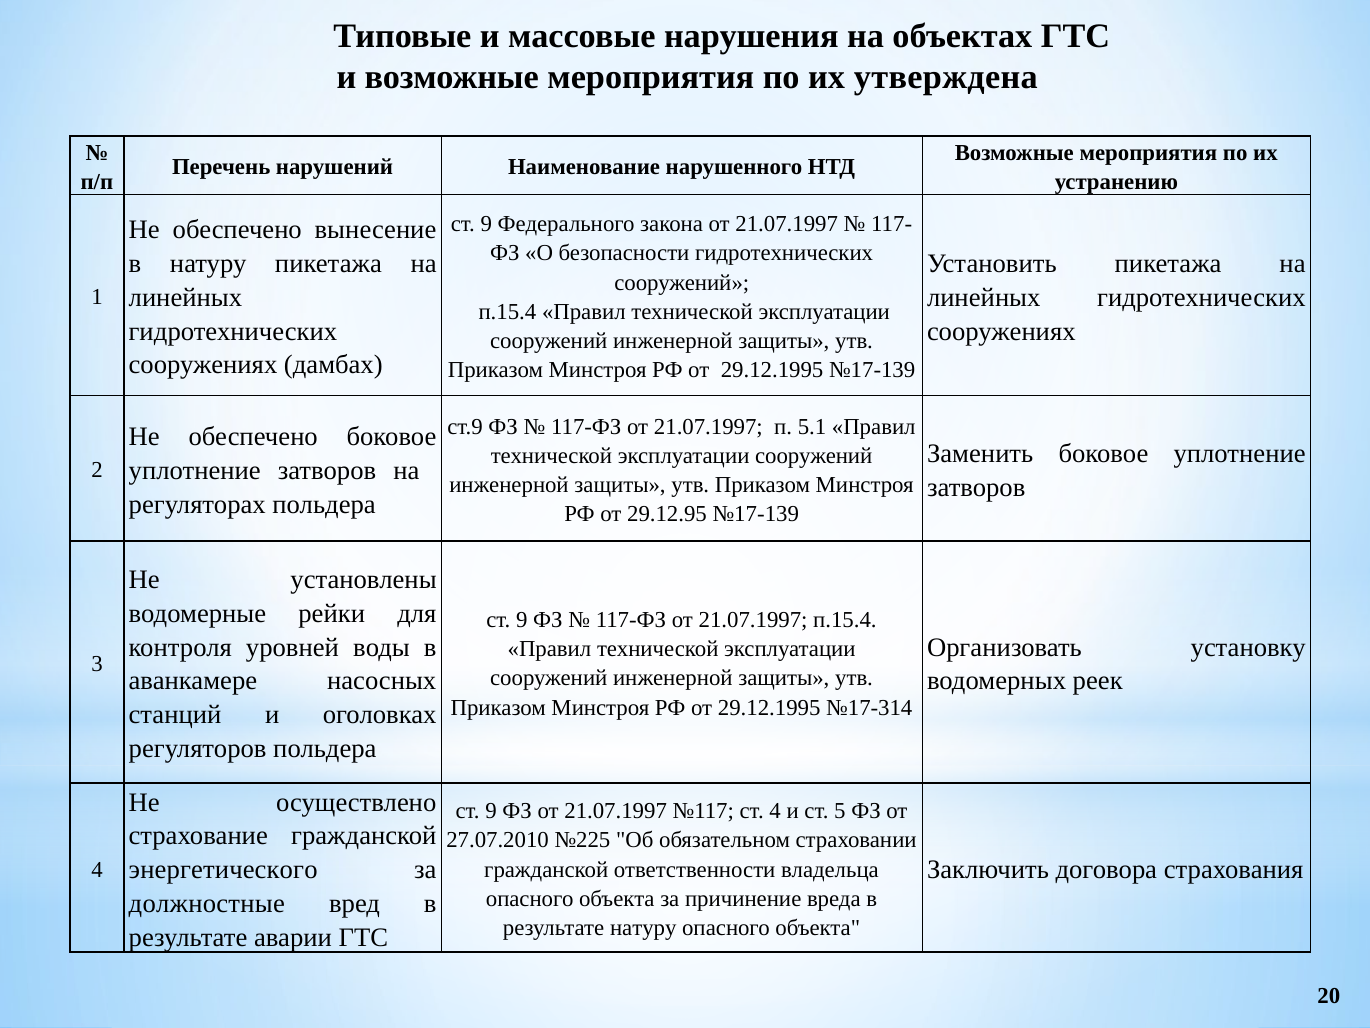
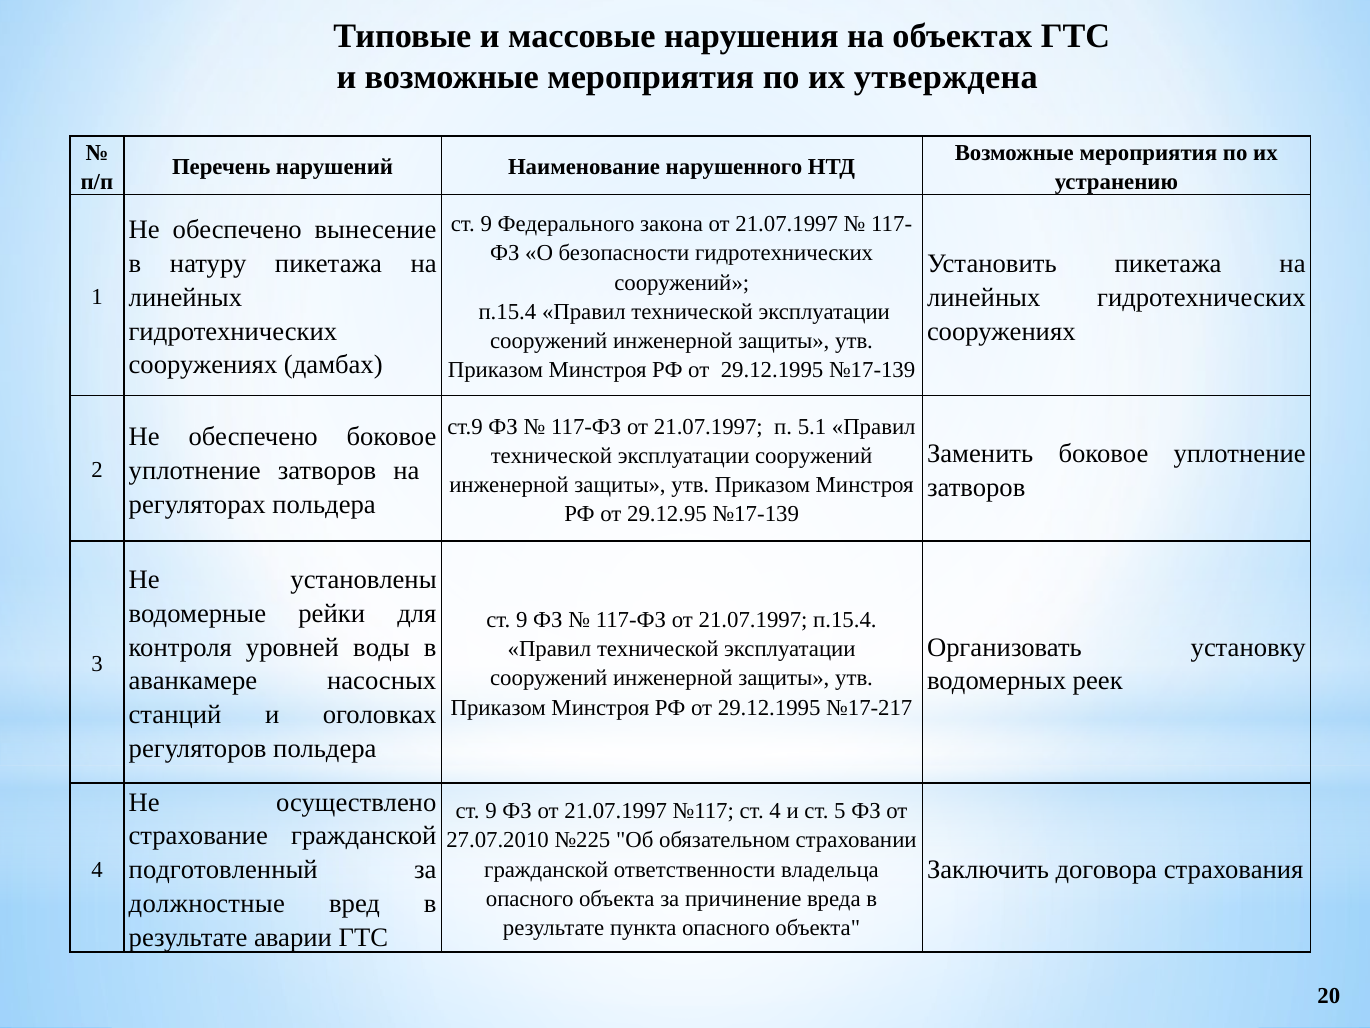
№17-314: №17-314 -> №17-217
энергетического: энергетического -> подготовленный
результате натуру: натуру -> пункта
